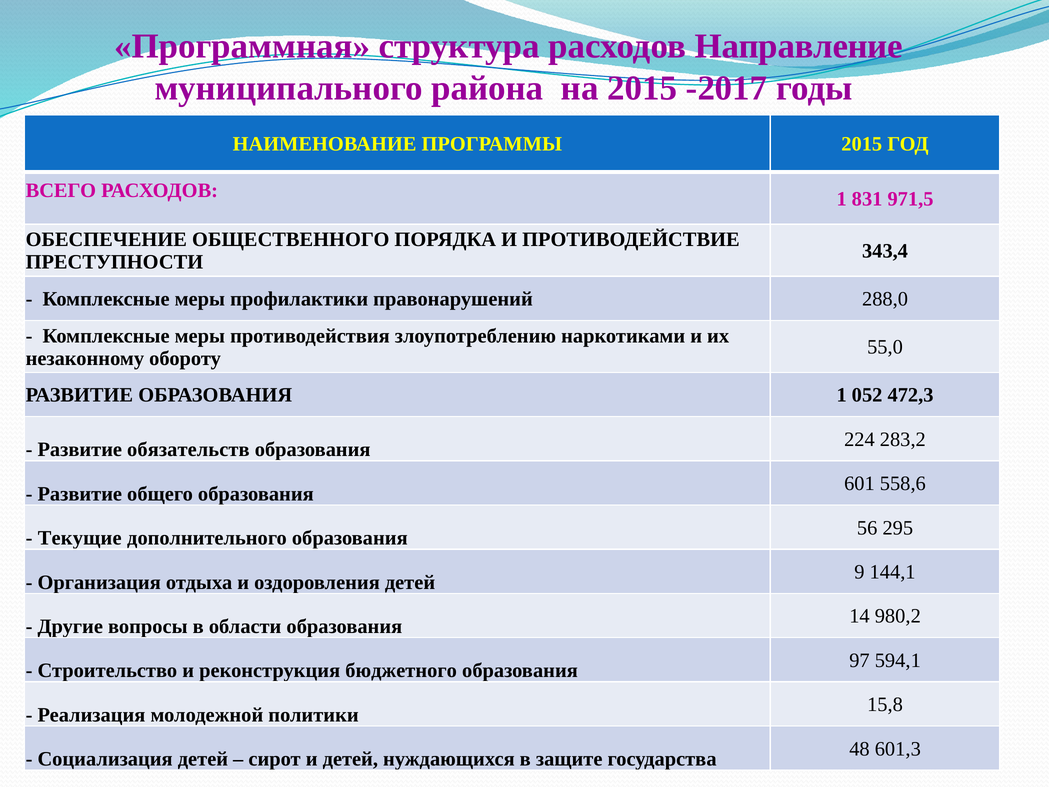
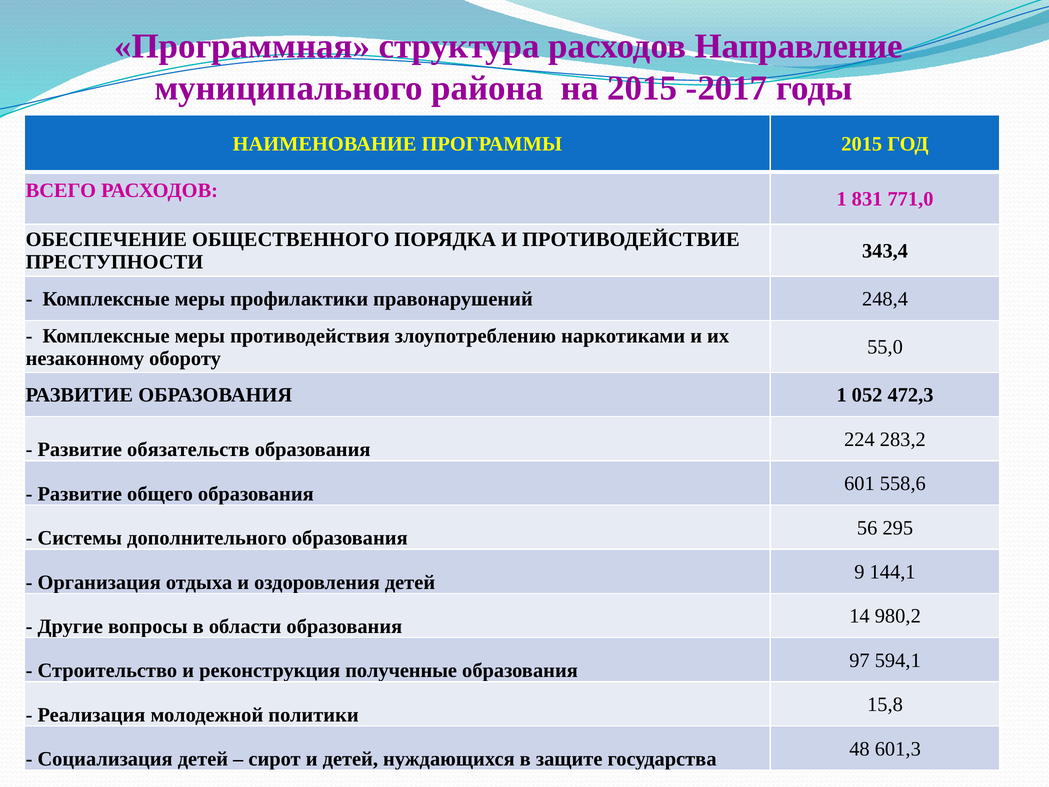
971,5: 971,5 -> 771,0
288,0: 288,0 -> 248,4
Текущие: Текущие -> Системы
бюджетного: бюджетного -> полученные
